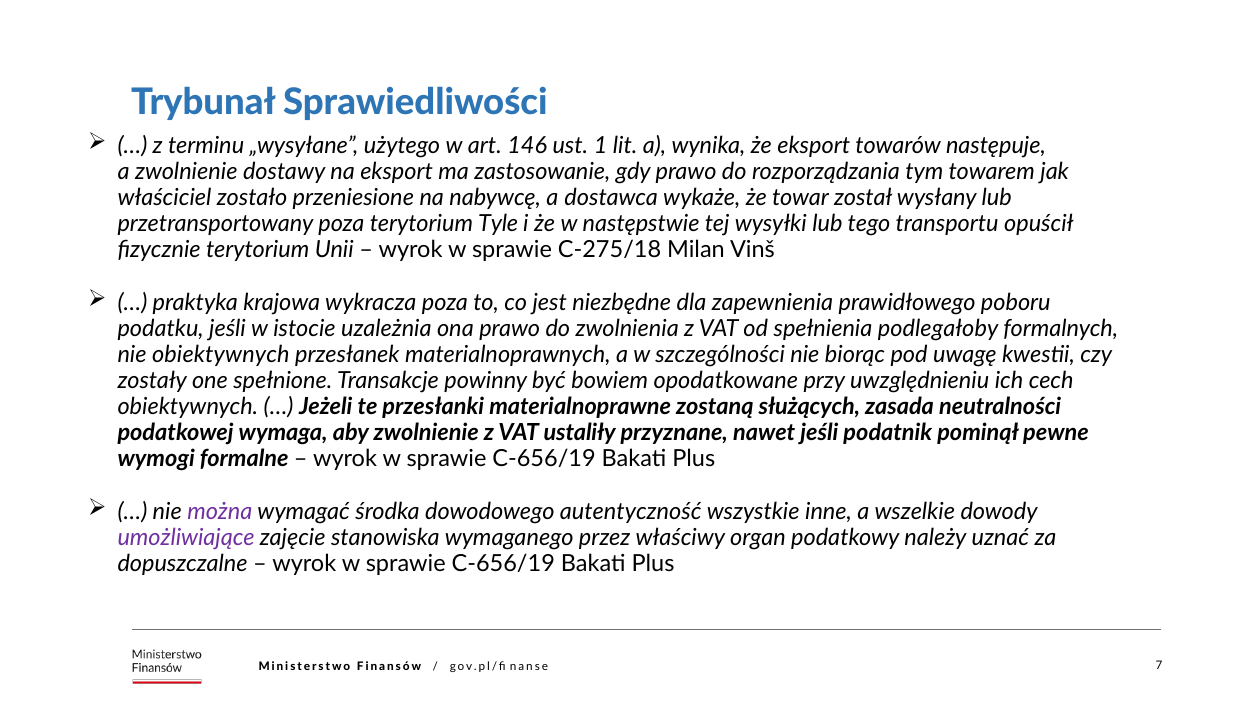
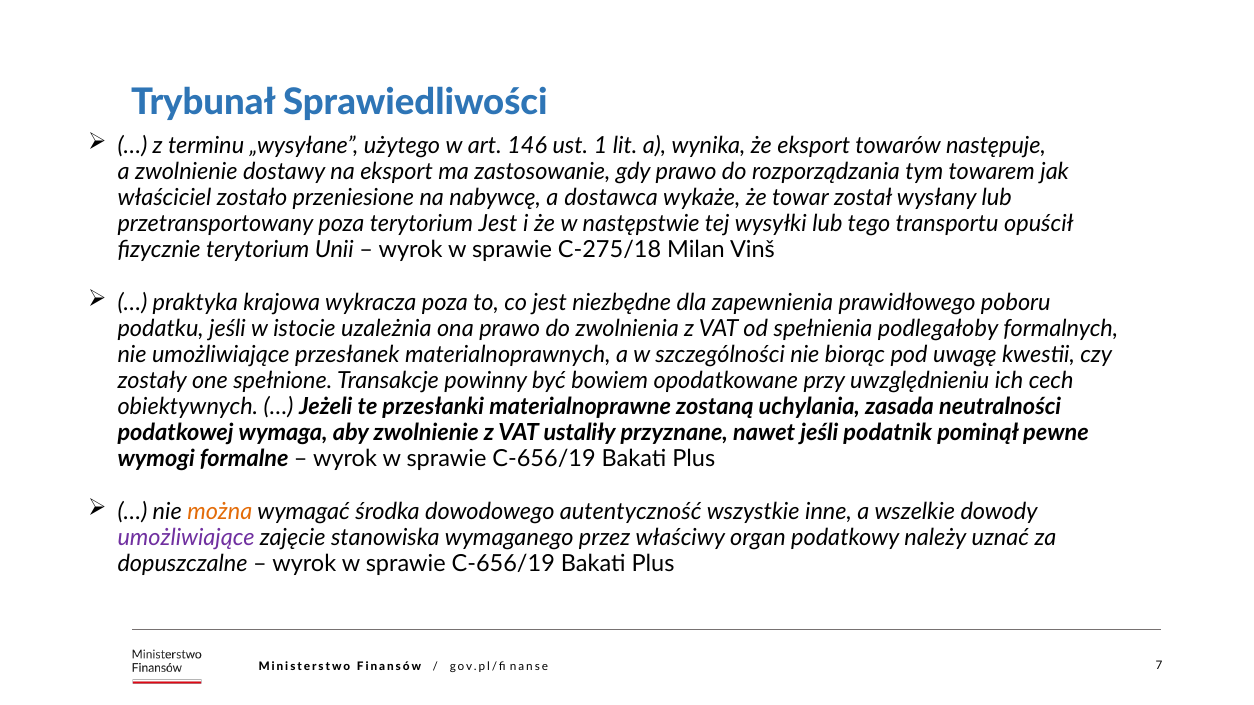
terytorium Tyle: Tyle -> Jest
nie obiektywnych: obiektywnych -> umożliwiające
służących: służących -> uchylania
można colour: purple -> orange
